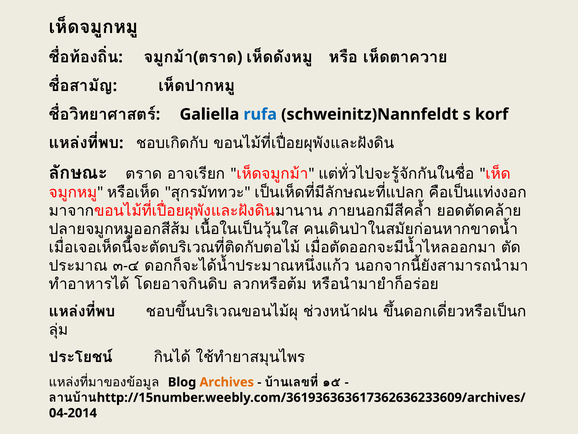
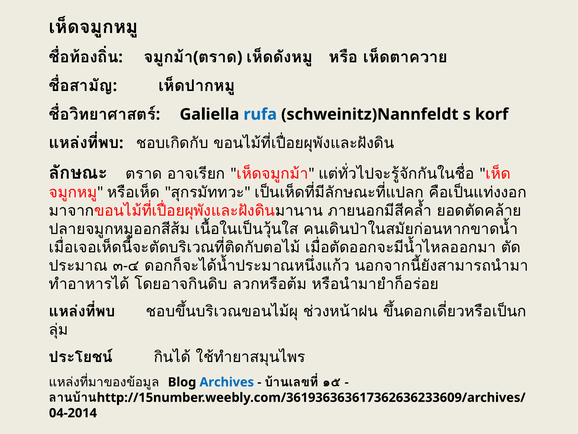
Archives colour: orange -> blue
